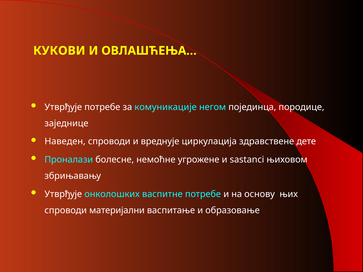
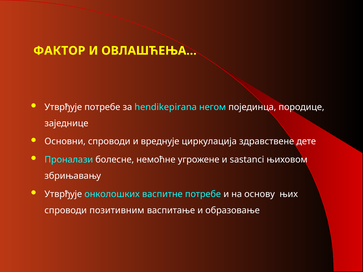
КУКОВИ: КУКОВИ -> ФАКТОР
комуникације: комуникације -> hendikepirana
Наведен: Наведен -> Основни
материјални: материјални -> позитивним
